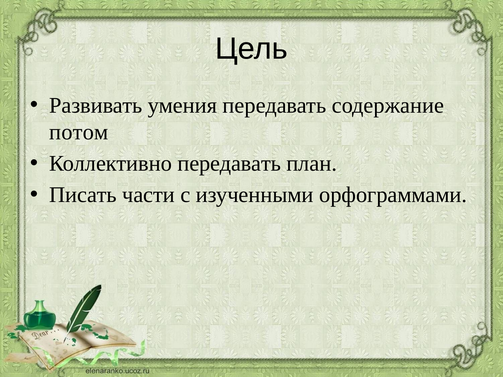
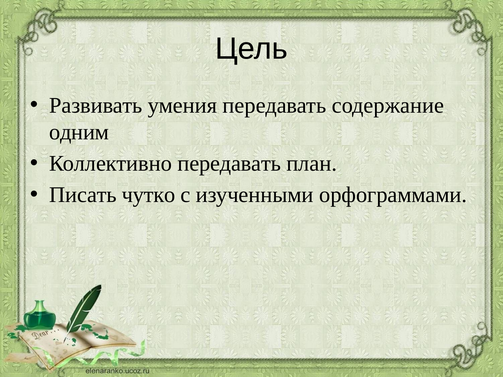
потом: потом -> одним
части: части -> чутко
